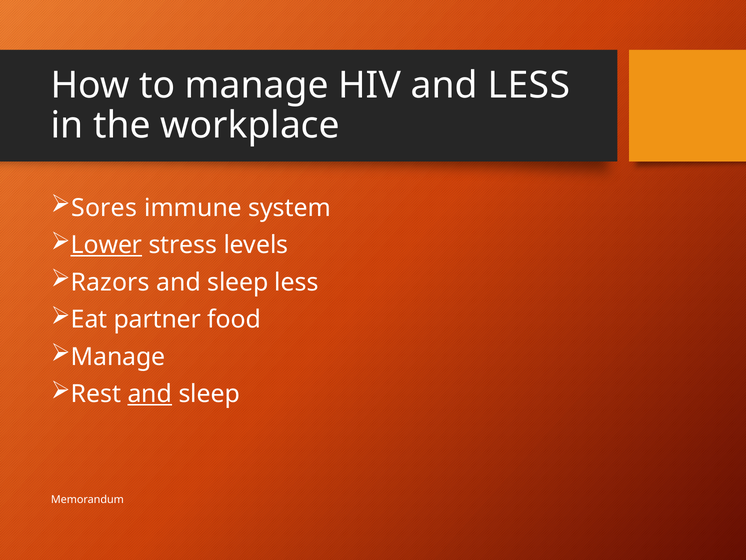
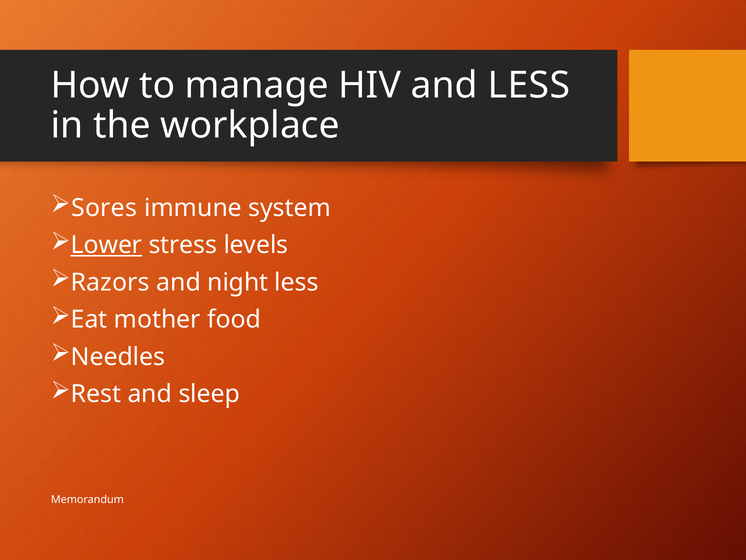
sleep at (238, 282): sleep -> night
partner: partner -> mother
Manage at (118, 357): Manage -> Needles
and at (150, 394) underline: present -> none
